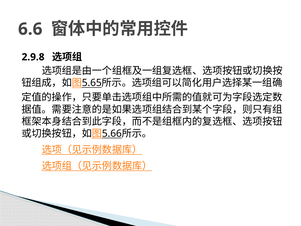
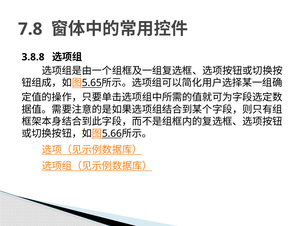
6.6: 6.6 -> 7.8
2.9.8: 2.9.8 -> 3.8.8
